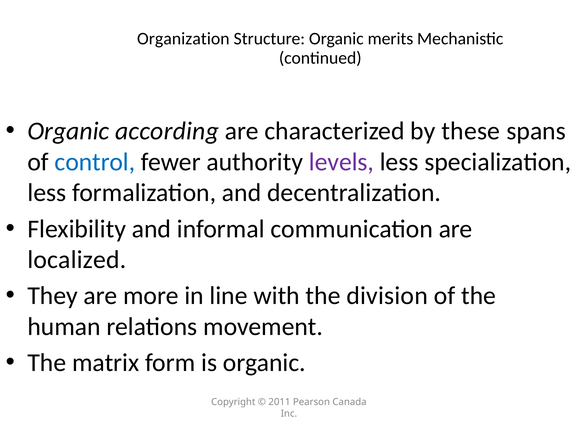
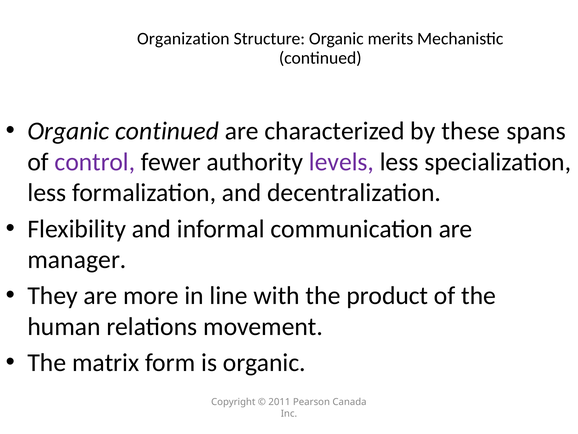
Organic according: according -> continued
control colour: blue -> purple
localized: localized -> manager
division: division -> product
